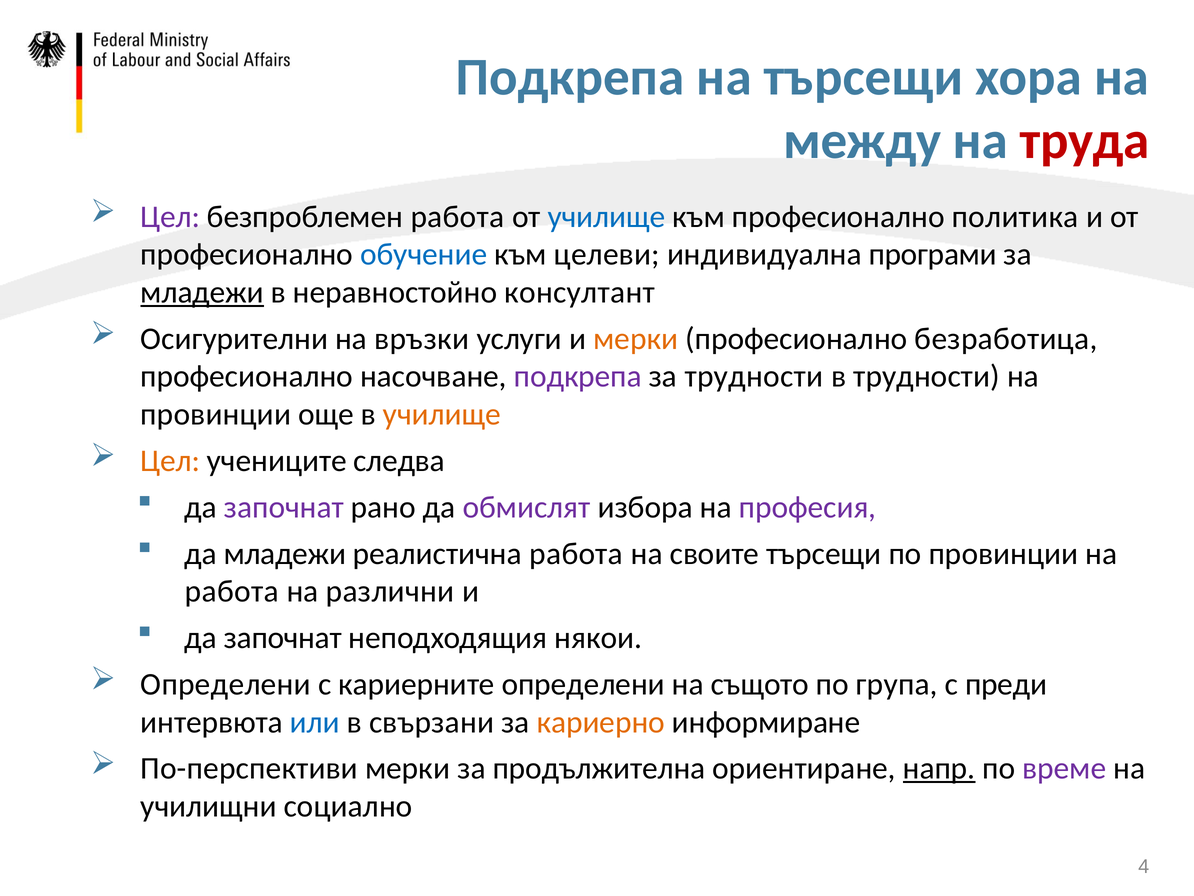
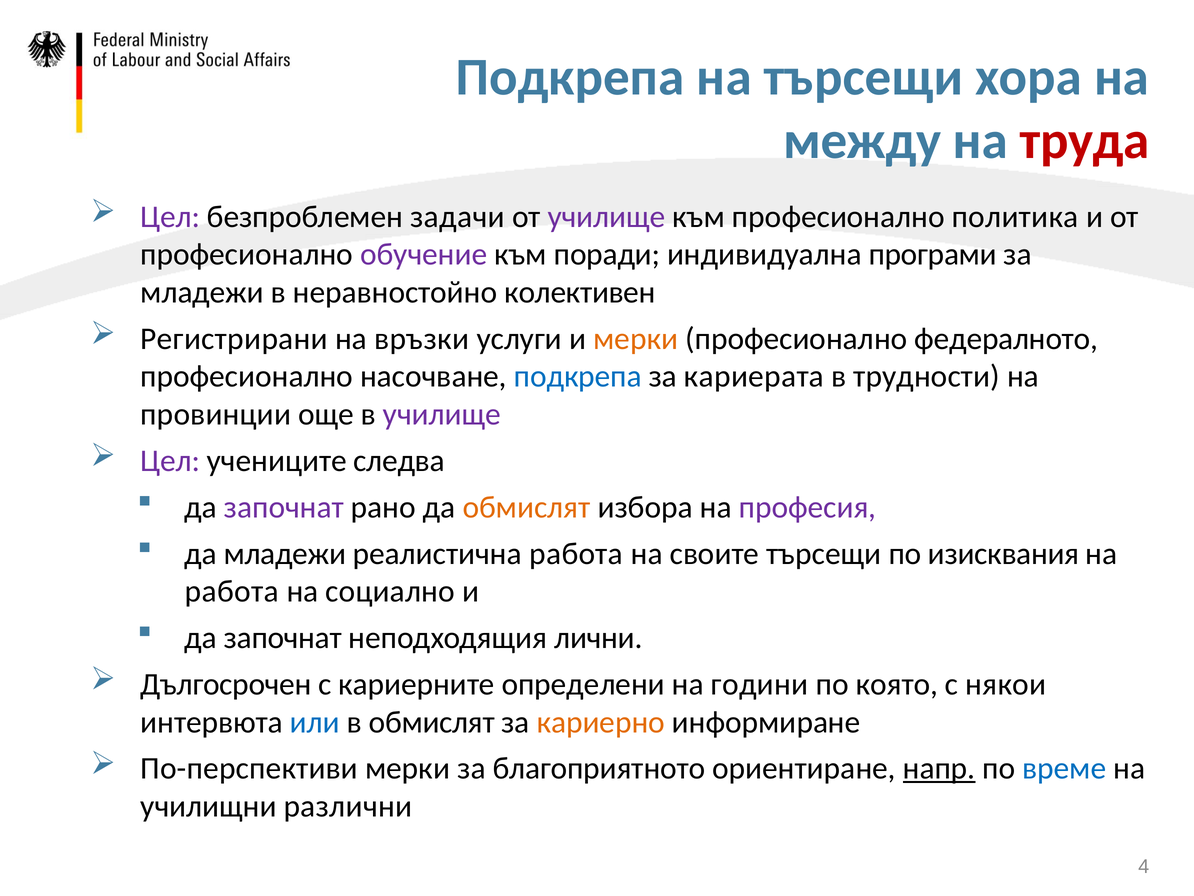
безпроблемен работа: работа -> задачи
училище at (607, 217) colour: blue -> purple
обучение colour: blue -> purple
целеви: целеви -> поради
младежи at (202, 292) underline: present -> none
консултант: консултант -> колективен
Осигурителни: Осигурителни -> Регистрирани
безработица: безработица -> федералното
подкрепа at (578, 376) colour: purple -> blue
за трудности: трудности -> кариерата
училище at (442, 414) colour: orange -> purple
Цел at (170, 461) colour: orange -> purple
обмислят at (527, 507) colour: purple -> orange
по провинции: провинции -> изисквания
различни: различни -> социално
някои: някои -> лични
Определени at (226, 684): Определени -> Дългосрочен
същото: същото -> години
група: група -> която
преди: преди -> някои
в свързани: свързани -> обмислят
продължителна: продължителна -> благоприятното
време colour: purple -> blue
социално: социално -> различни
